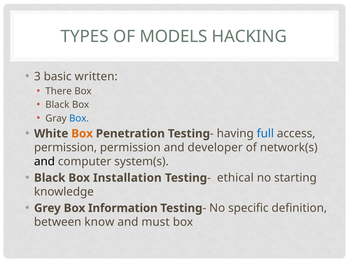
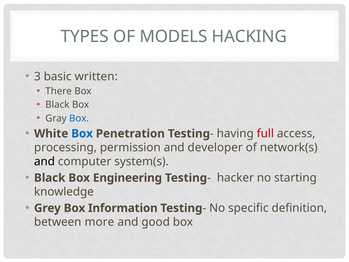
Box at (82, 133) colour: orange -> blue
full colour: blue -> red
permission at (66, 147): permission -> processing
Installation: Installation -> Engineering
ethical: ethical -> hacker
know: know -> more
must: must -> good
